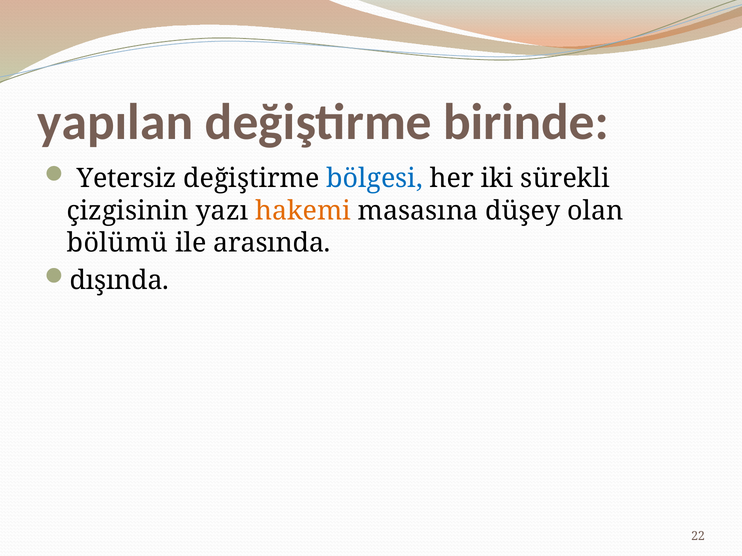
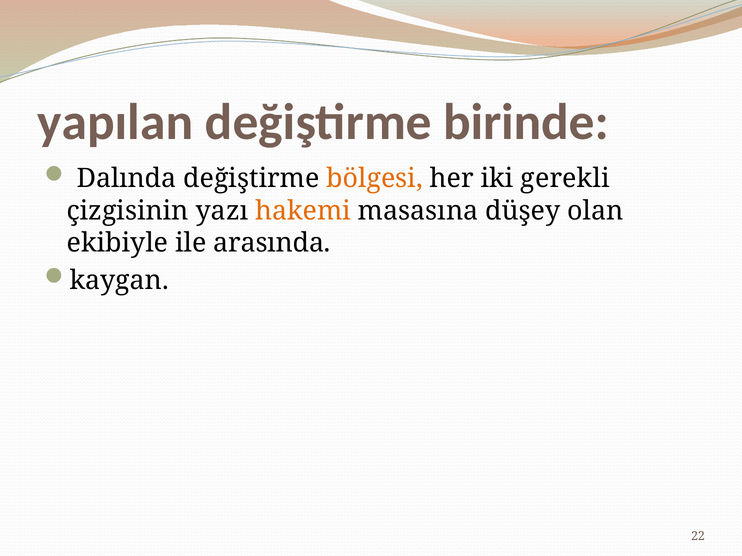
Yetersiz: Yetersiz -> Dalında
bölgesi colour: blue -> orange
sürekli: sürekli -> gerekli
bölümü: bölümü -> ekibiyle
dışında: dışında -> kaygan
